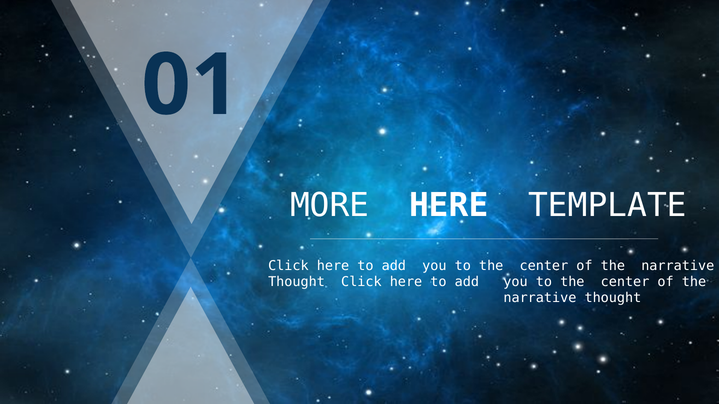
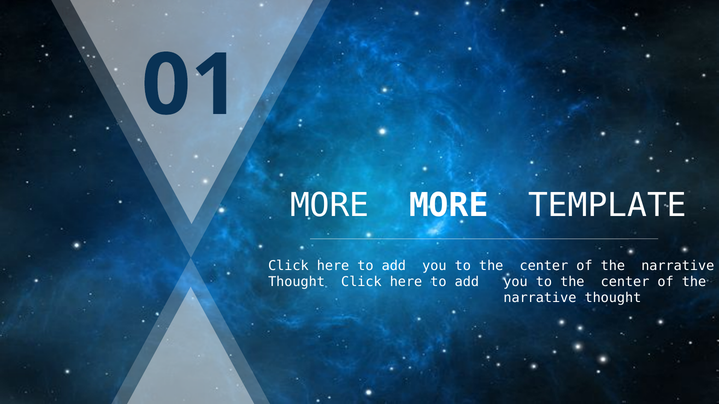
HERE at (449, 206): HERE -> MORE
